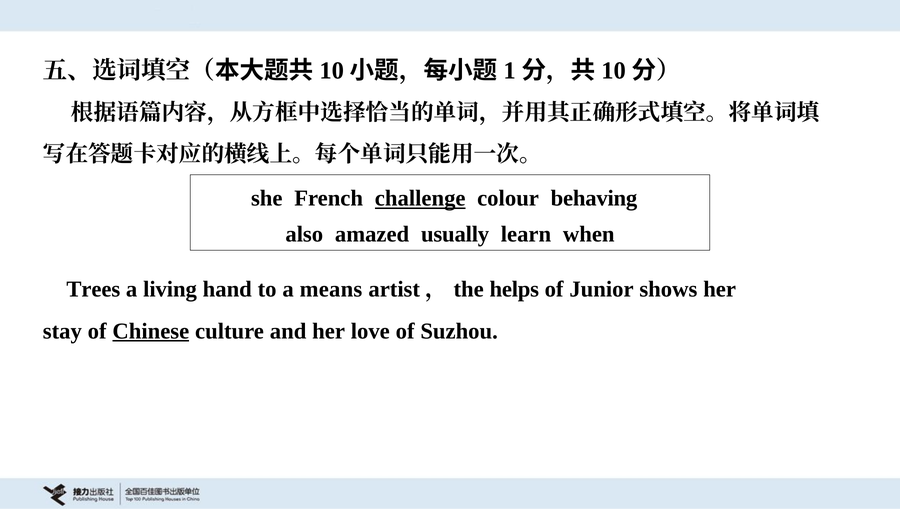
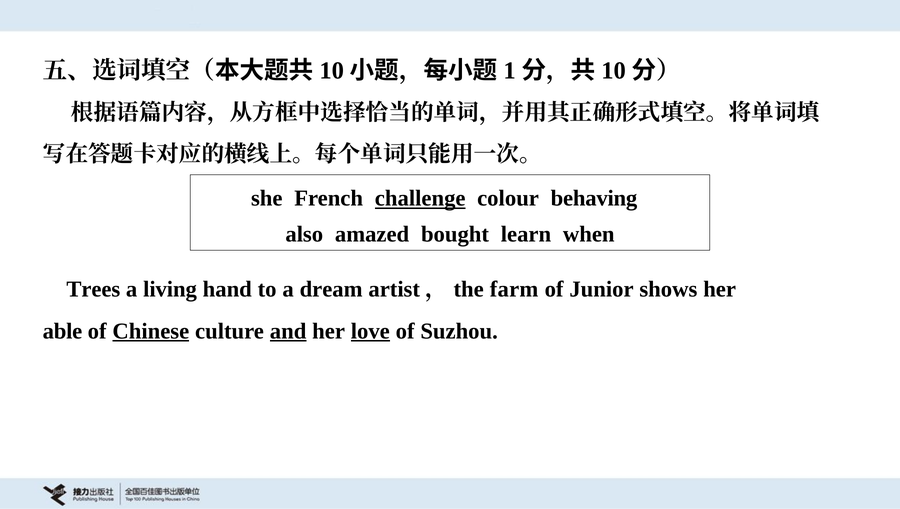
usually: usually -> bought
means: means -> dream
helps: helps -> farm
stay: stay -> able
and underline: none -> present
love underline: none -> present
